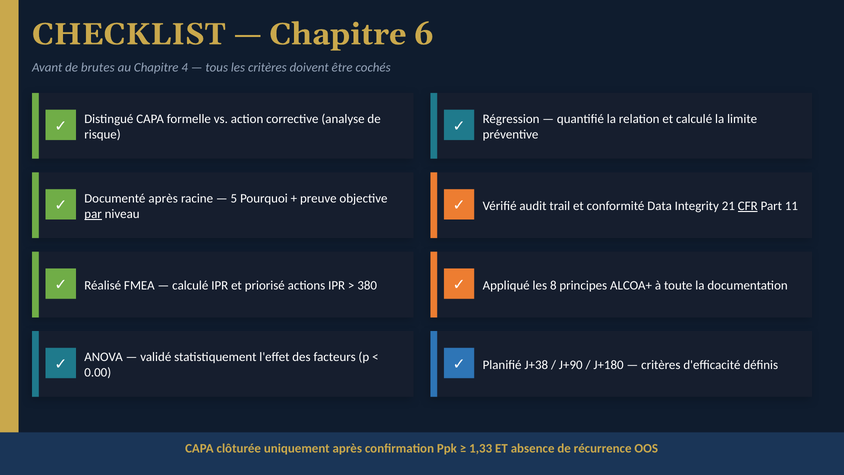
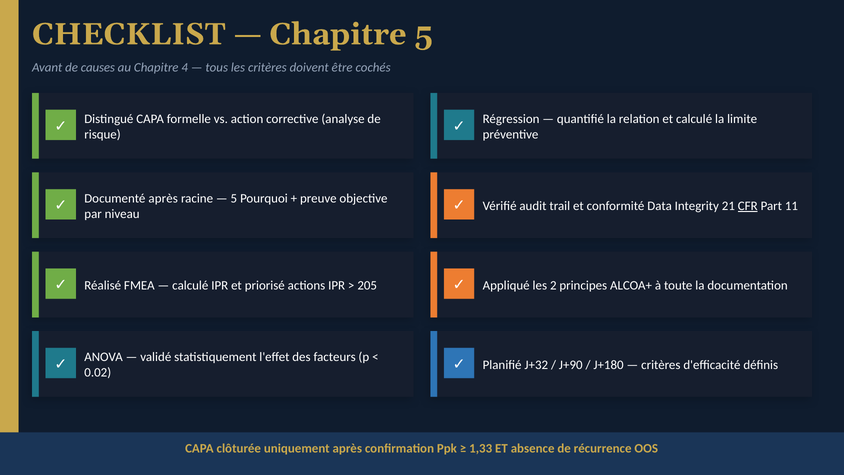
Chapitre 6: 6 -> 5
brutes: brutes -> causes
par underline: present -> none
380: 380 -> 205
8: 8 -> 2
J+38: J+38 -> J+32
0.00: 0.00 -> 0.02
